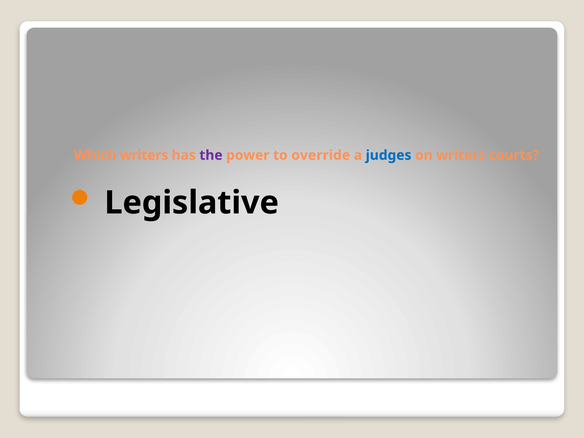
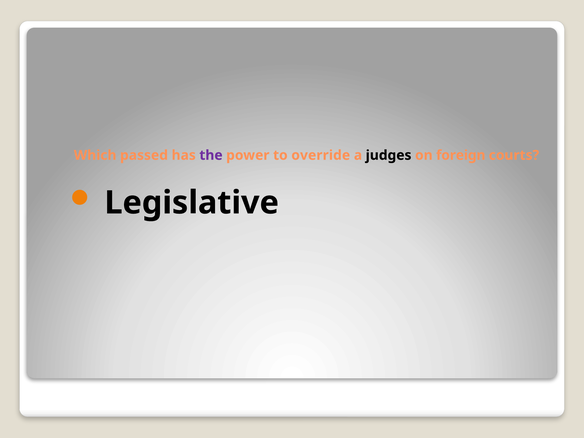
Which writers: writers -> passed
judges colour: blue -> black
on writers: writers -> foreign
